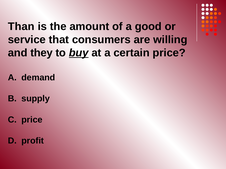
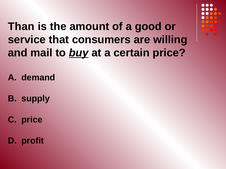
they: they -> mail
